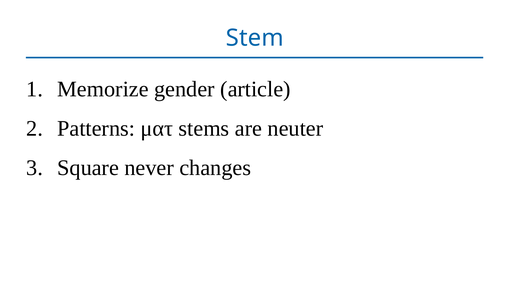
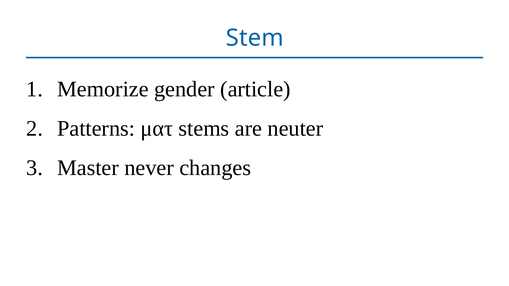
Square: Square -> Master
